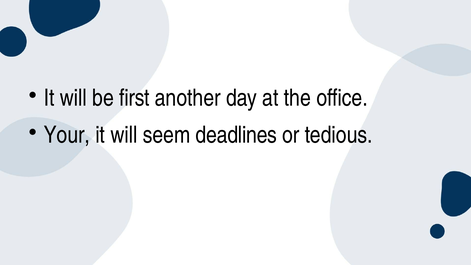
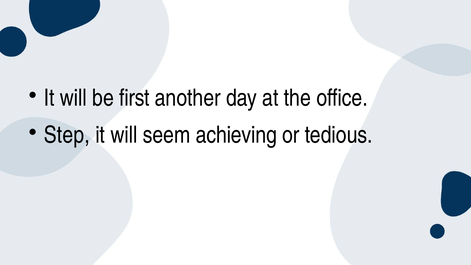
Your: Your -> Step
deadlines: deadlines -> achieving
